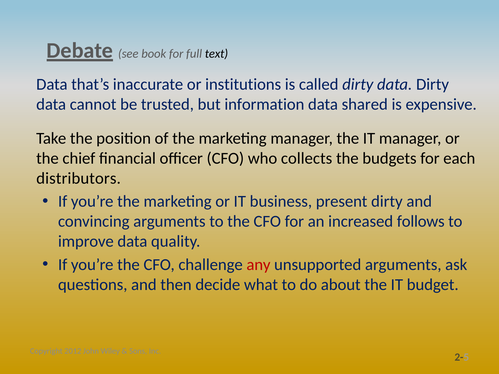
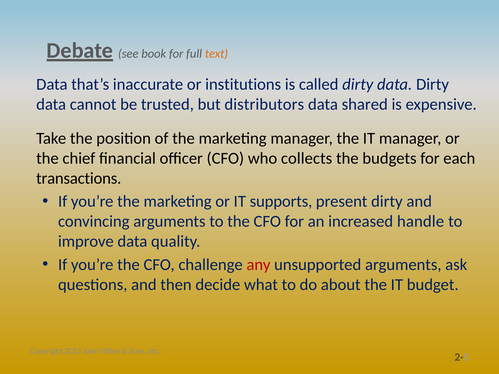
text colour: black -> orange
information: information -> distributors
distributors: distributors -> transactions
business: business -> supports
follows: follows -> handle
